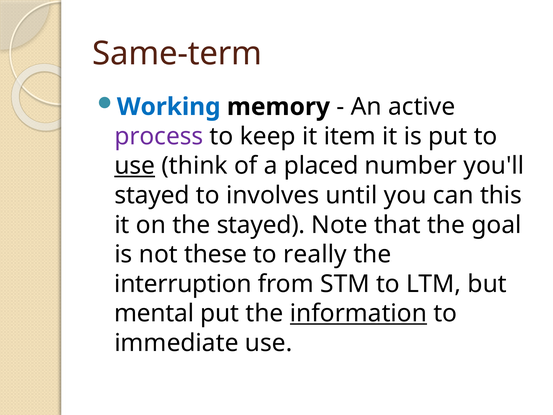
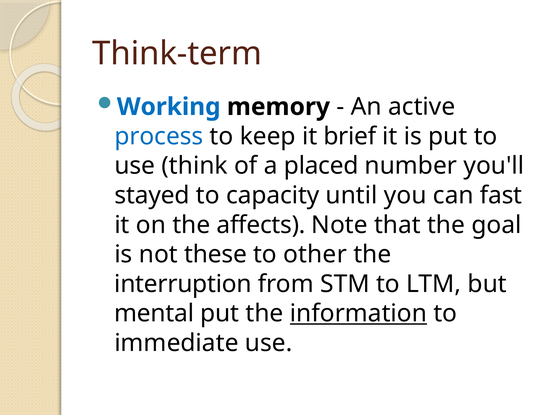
Same-term: Same-term -> Think-term
process colour: purple -> blue
item: item -> brief
use at (135, 166) underline: present -> none
involves: involves -> capacity
this: this -> fast
the stayed: stayed -> affects
really: really -> other
